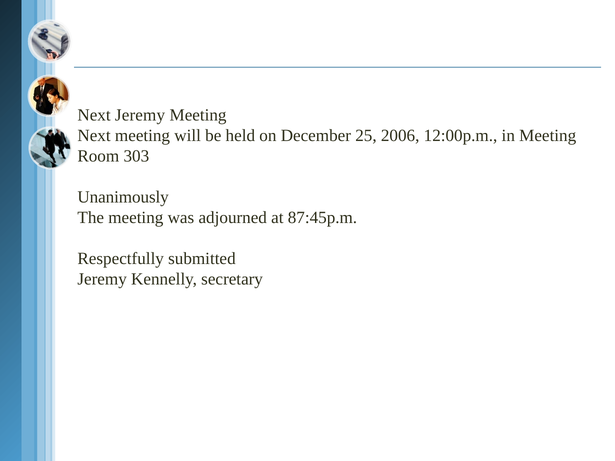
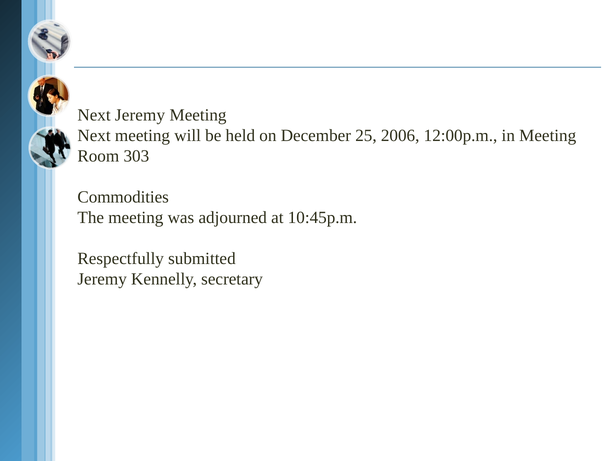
Unanimously: Unanimously -> Commodities
87:45p.m: 87:45p.m -> 10:45p.m
